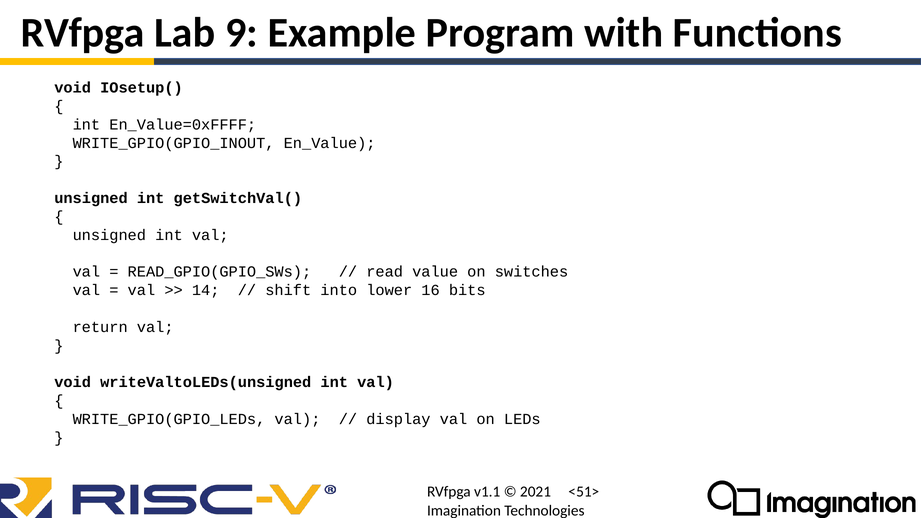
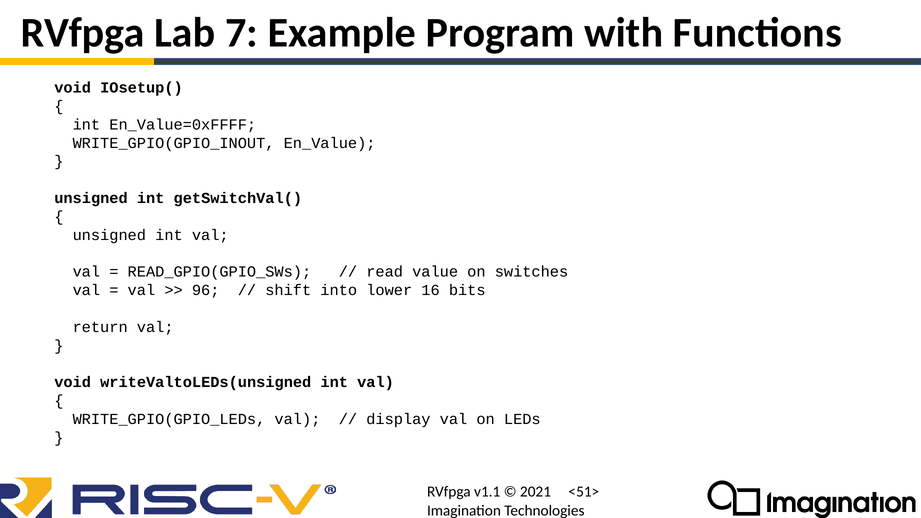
9: 9 -> 7
14: 14 -> 96
